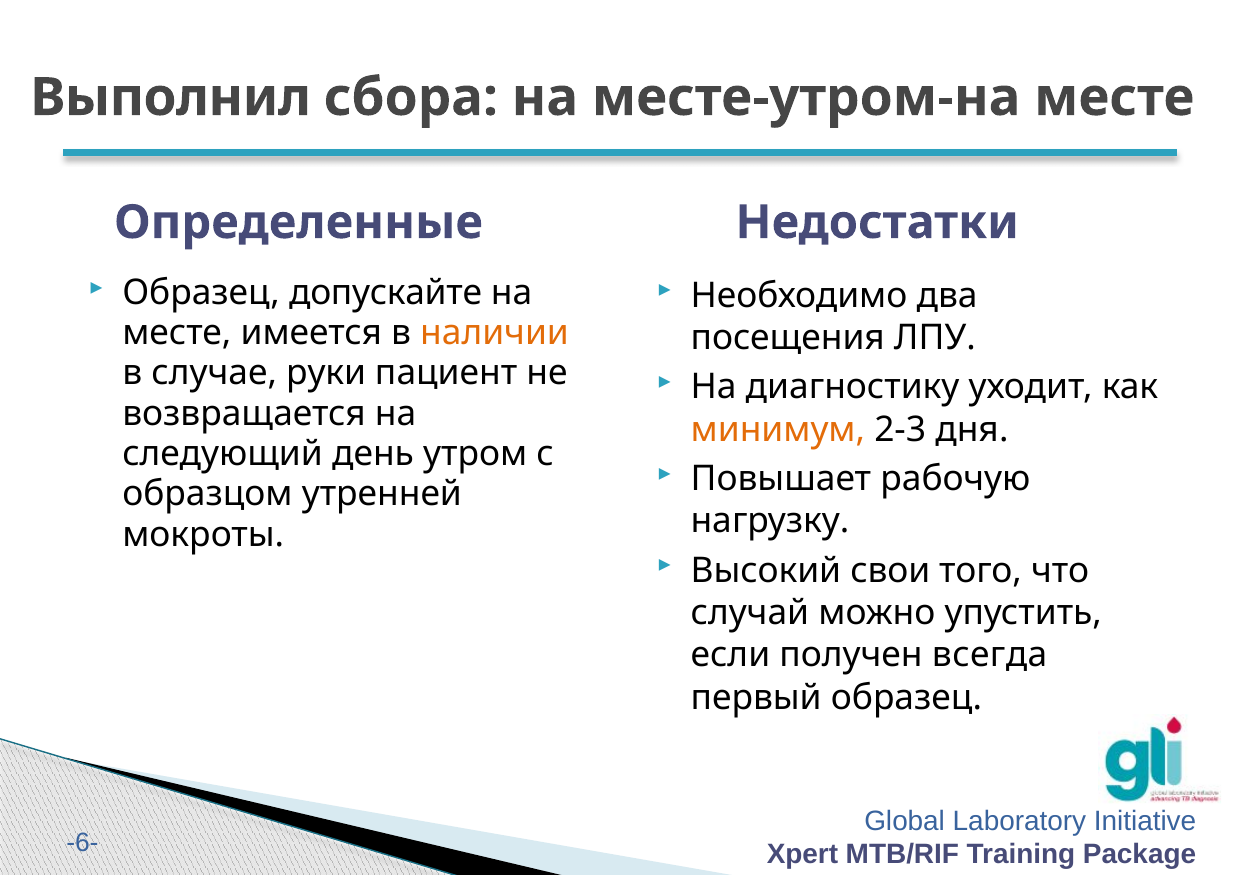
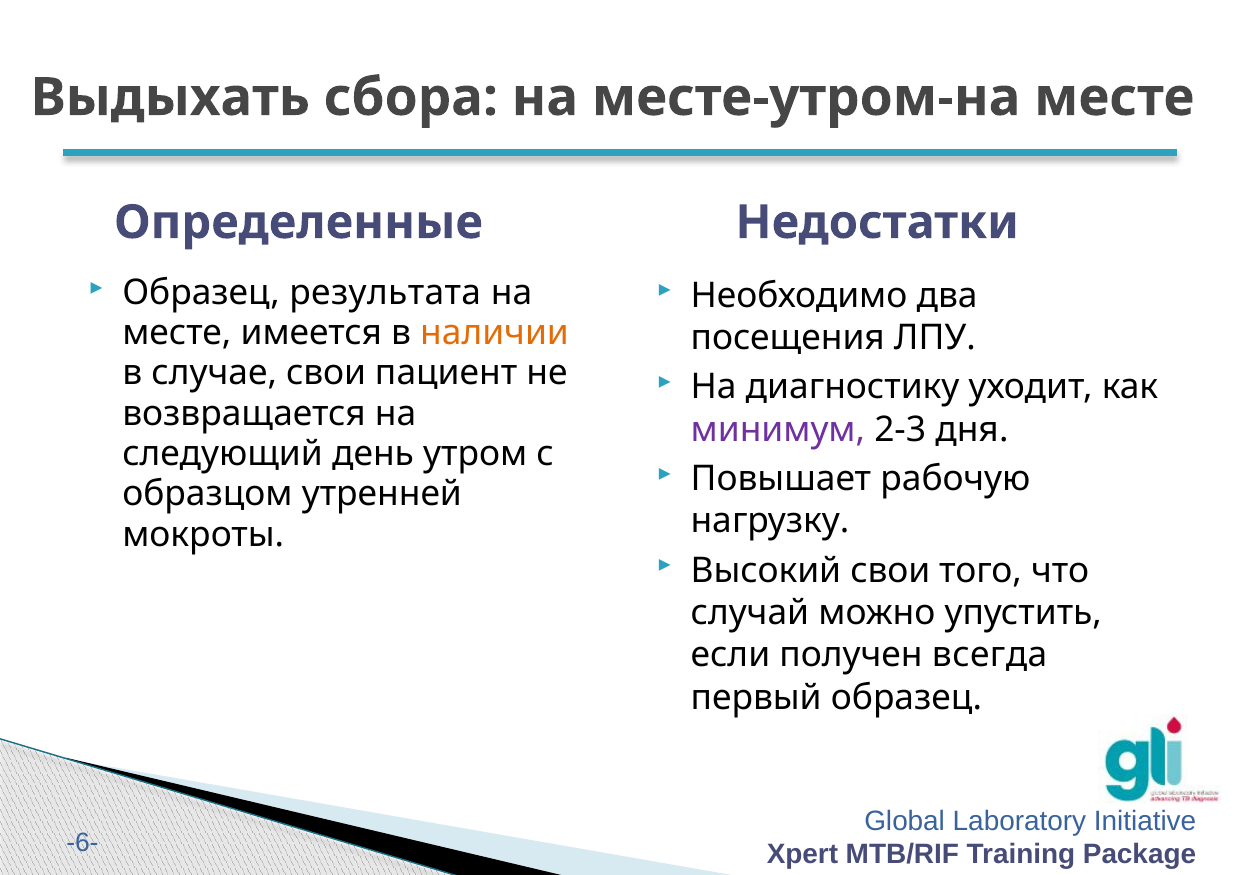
Выполнил: Выполнил -> Выдыхать
допускайте: допускайте -> результата
случае руки: руки -> свои
минимум colour: orange -> purple
